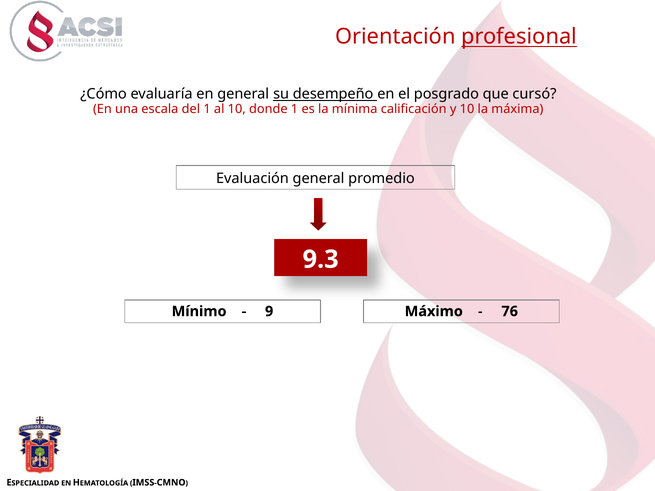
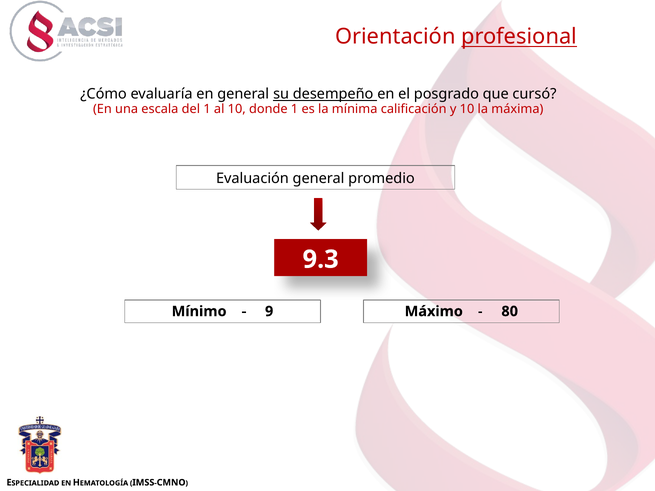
76: 76 -> 80
